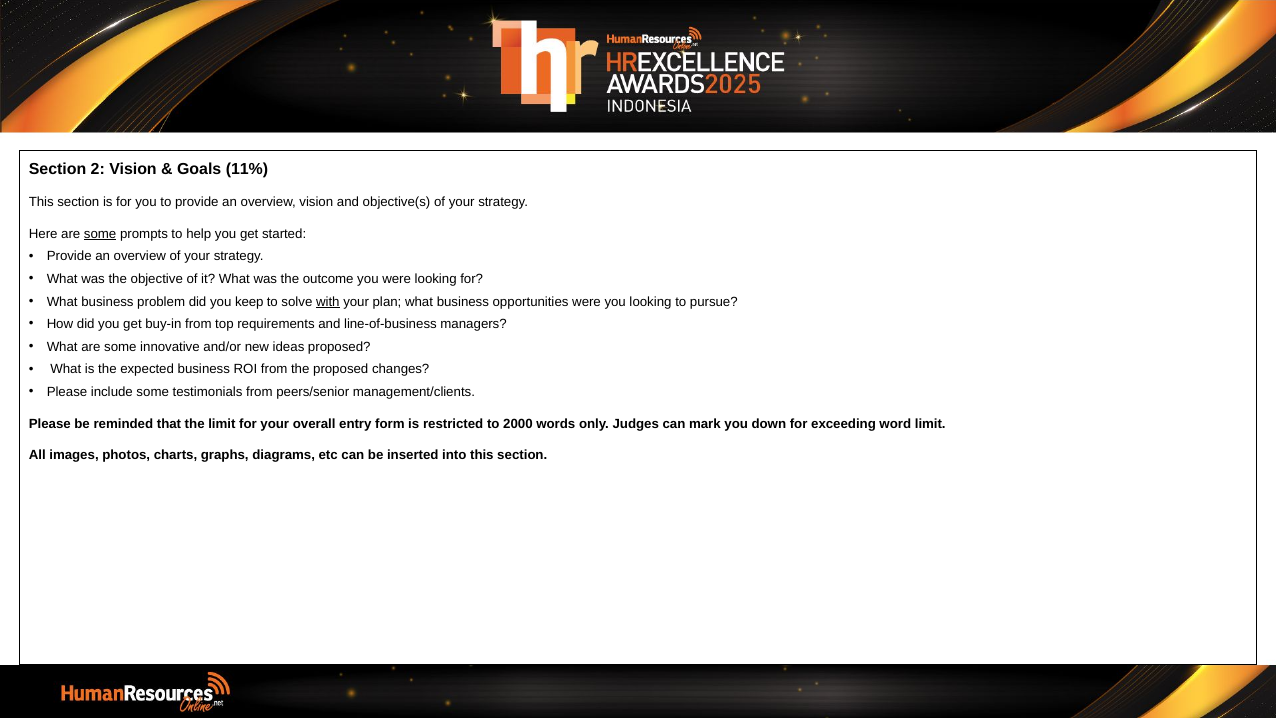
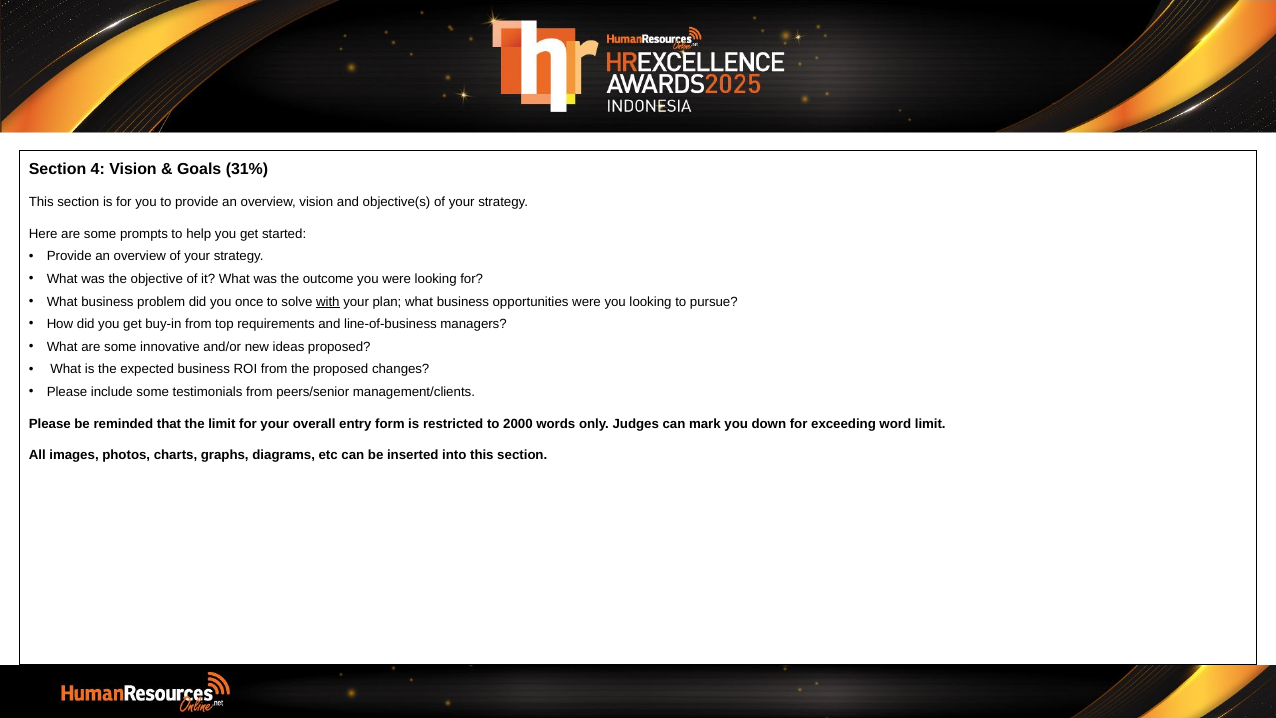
2: 2 -> 4
11%: 11% -> 31%
some at (100, 234) underline: present -> none
keep: keep -> once
